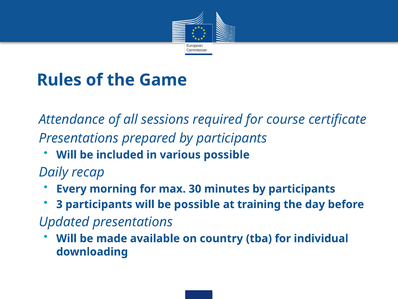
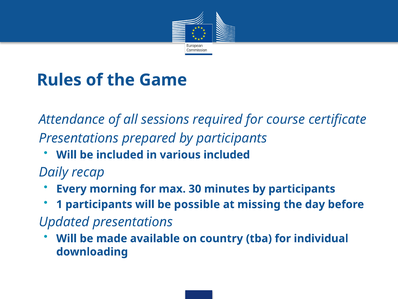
various possible: possible -> included
3: 3 -> 1
training: training -> missing
